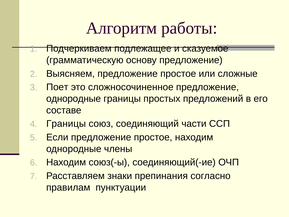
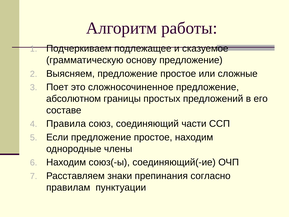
однородные at (74, 99): однородные -> абсолютном
Границы at (66, 124): Границы -> Правила
